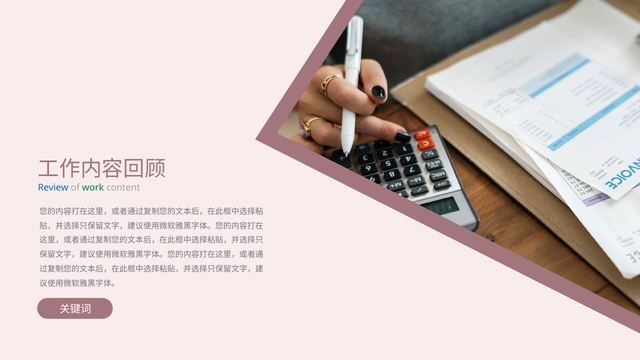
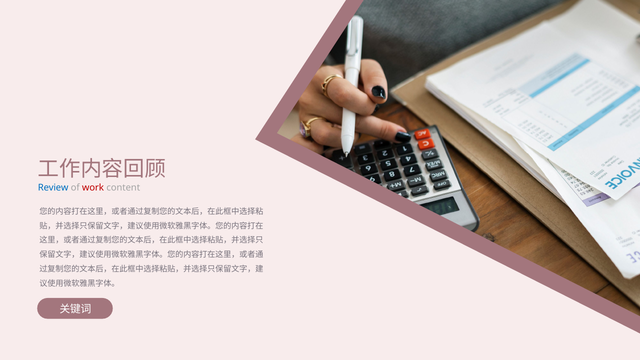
work colour: green -> red
